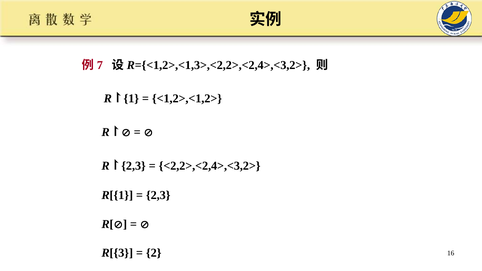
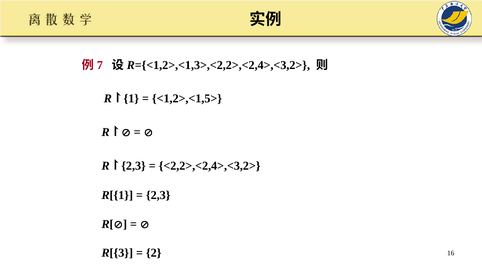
<1,2>,<1,2>: <1,2>,<1,2> -> <1,2>,<1,5>
